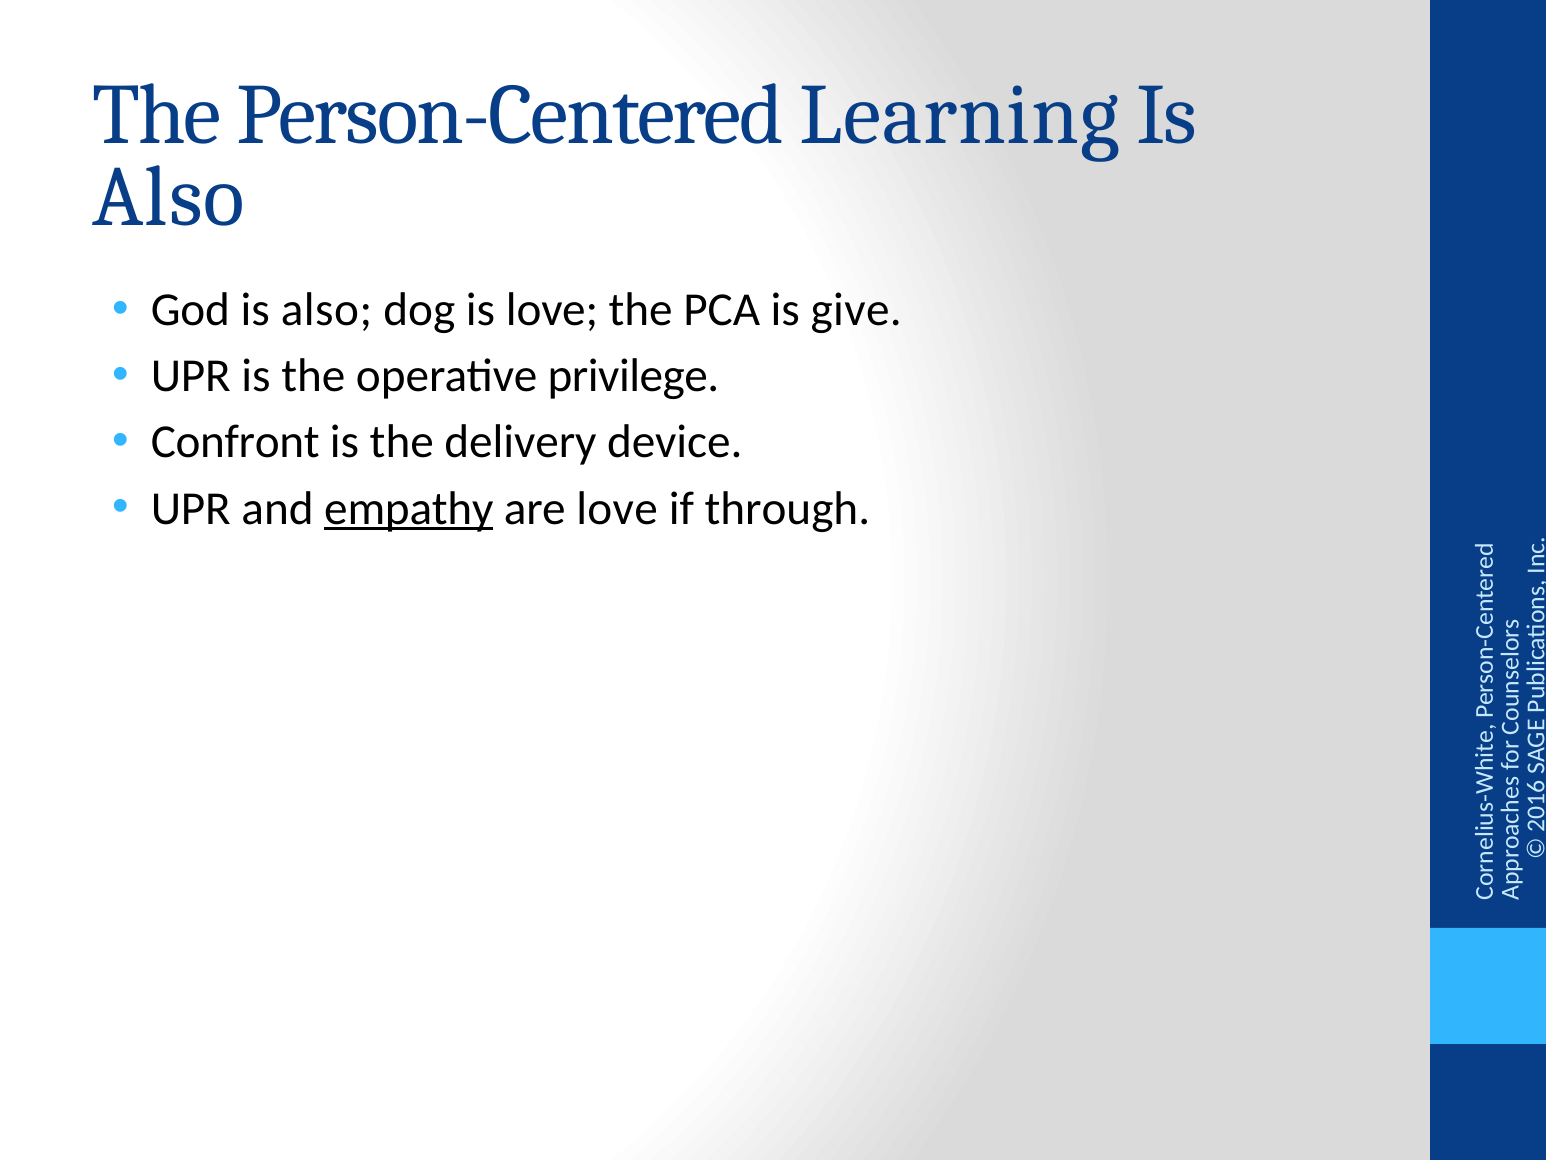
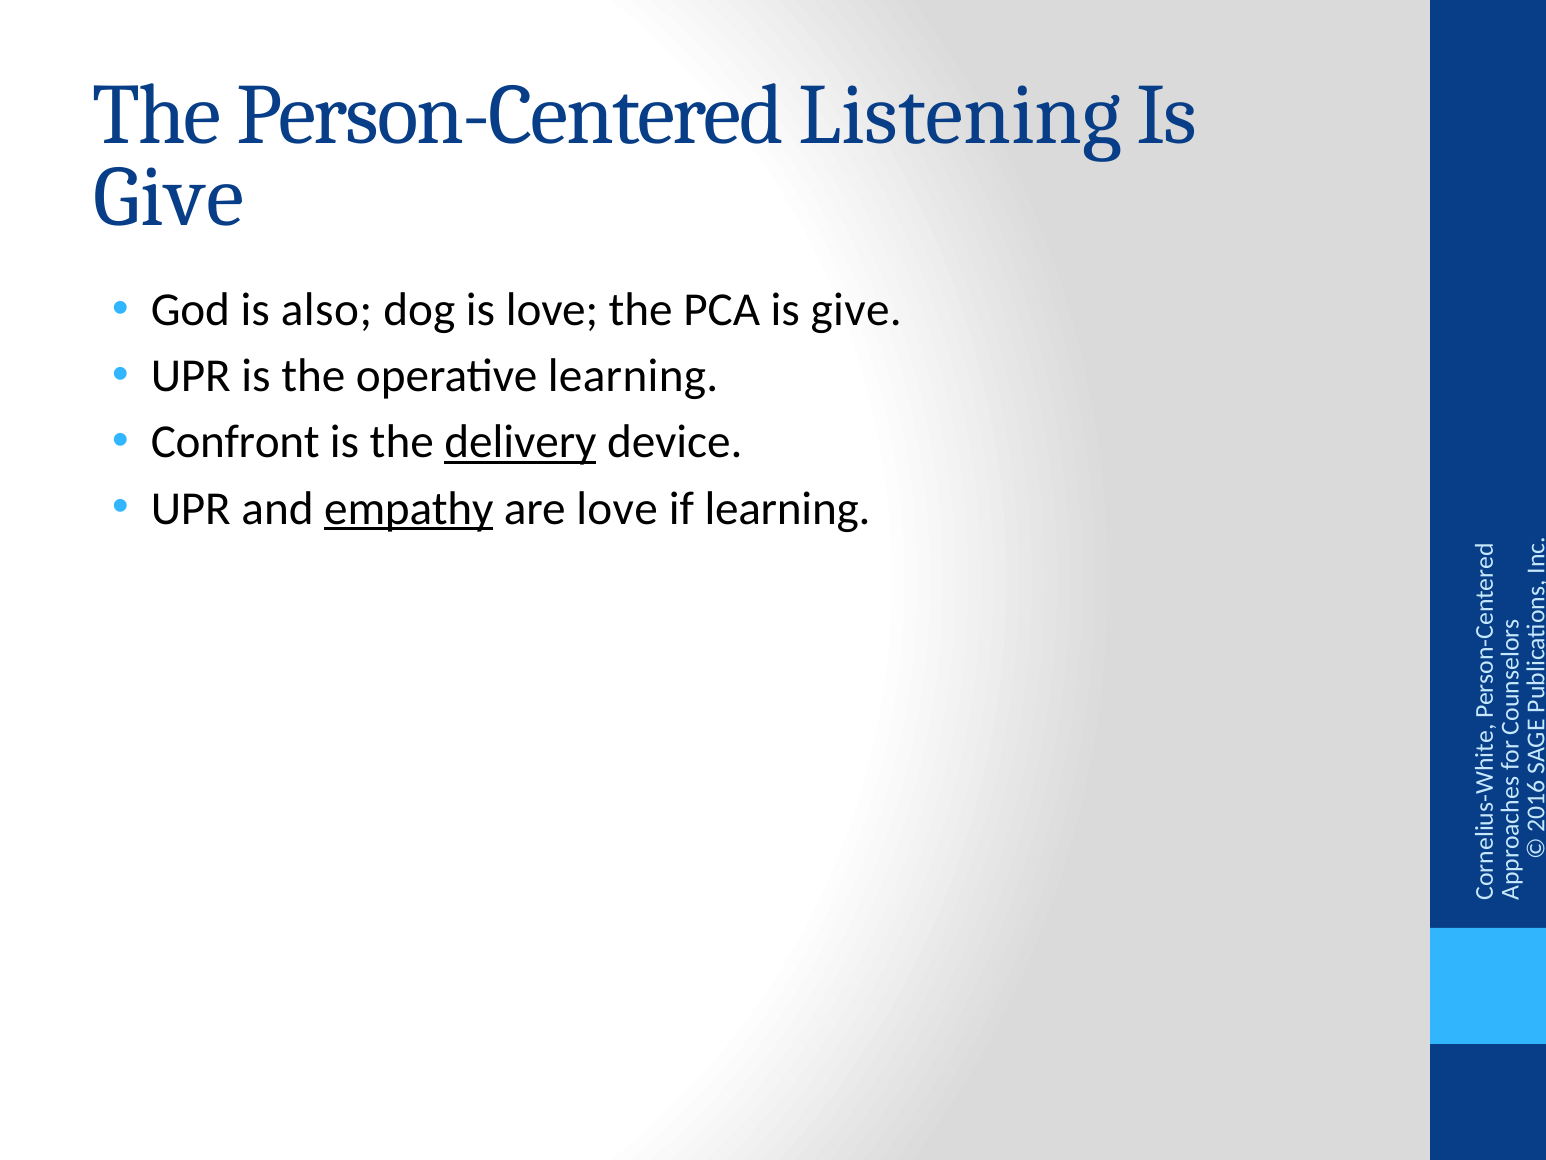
Learning: Learning -> Listening
Also at (169, 197): Also -> Give
operative privilege: privilege -> learning
delivery underline: none -> present
if through: through -> learning
